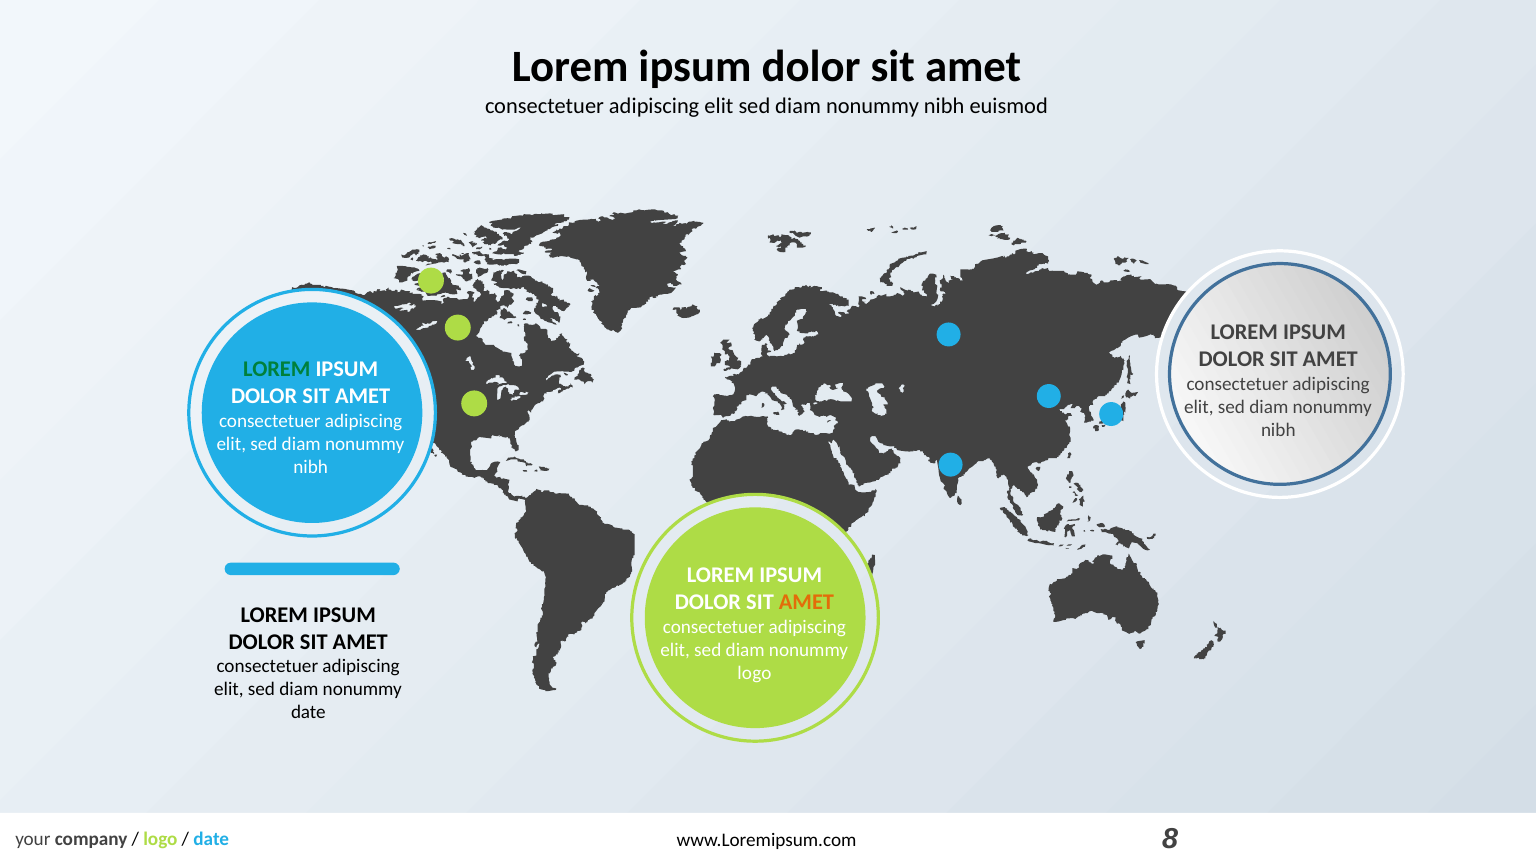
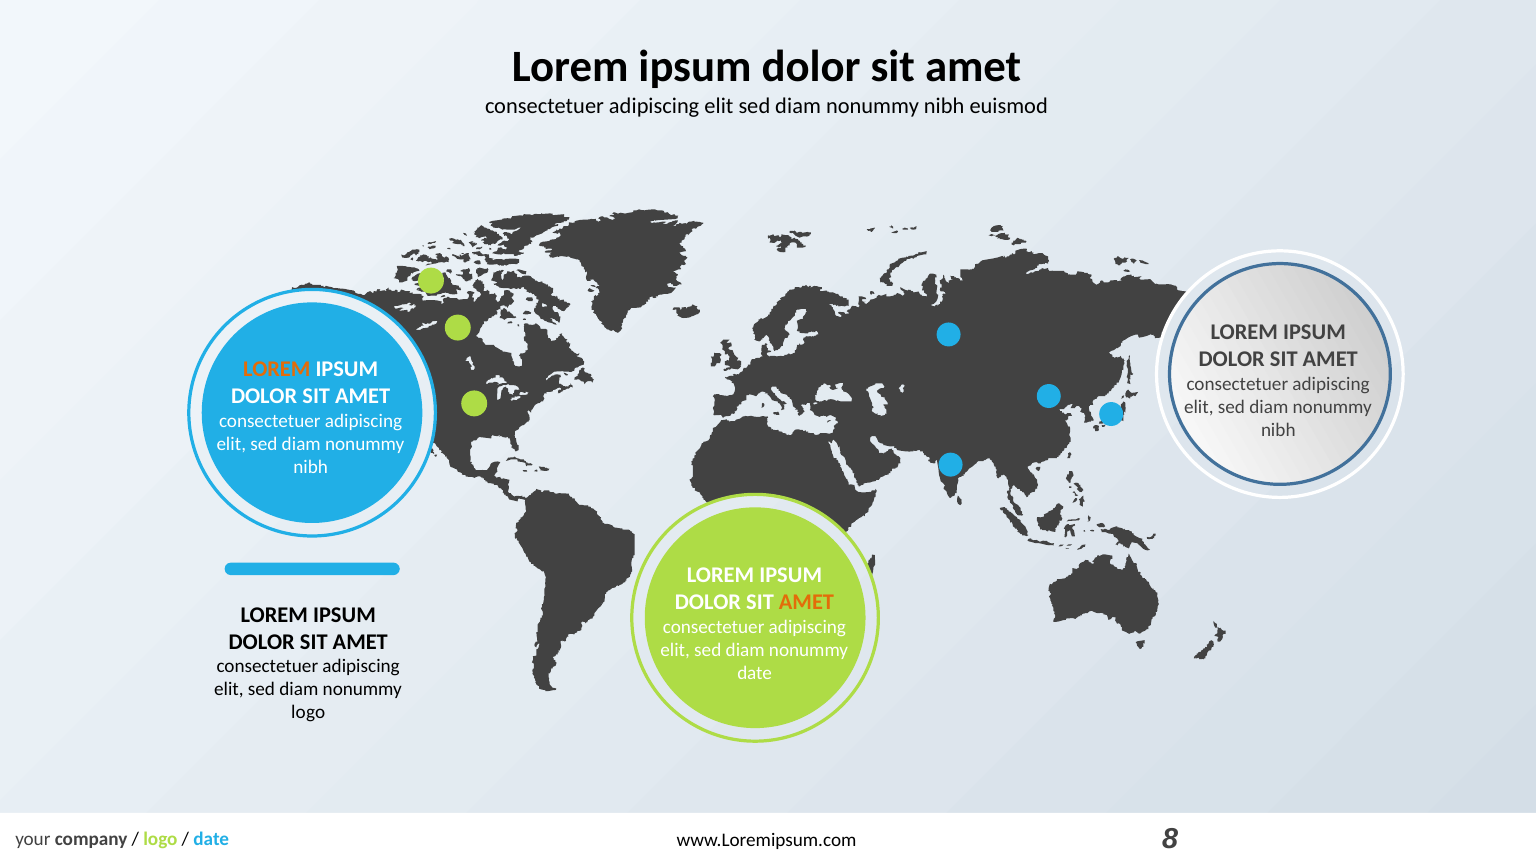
LOREM at (277, 369) colour: green -> orange
logo at (754, 673): logo -> date
date at (308, 713): date -> logo
